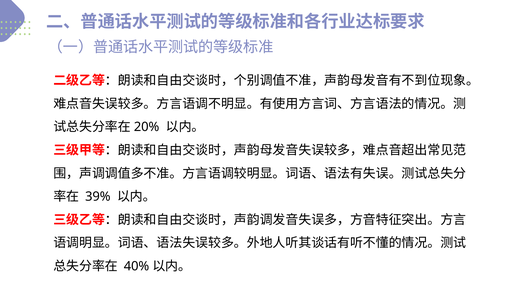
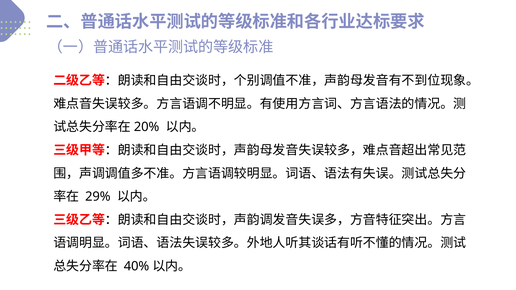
39%: 39% -> 29%
